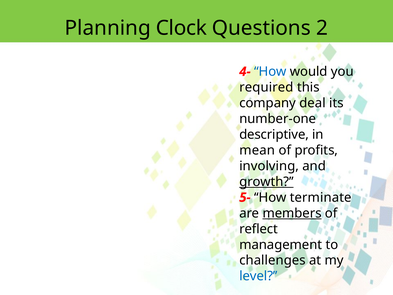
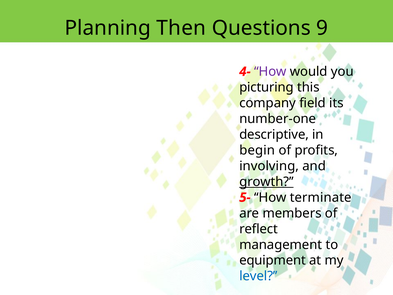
Clock: Clock -> Then
2: 2 -> 9
How at (270, 72) colour: blue -> purple
required: required -> picturing
deal: deal -> field
mean: mean -> begin
members underline: present -> none
challenges: challenges -> equipment
